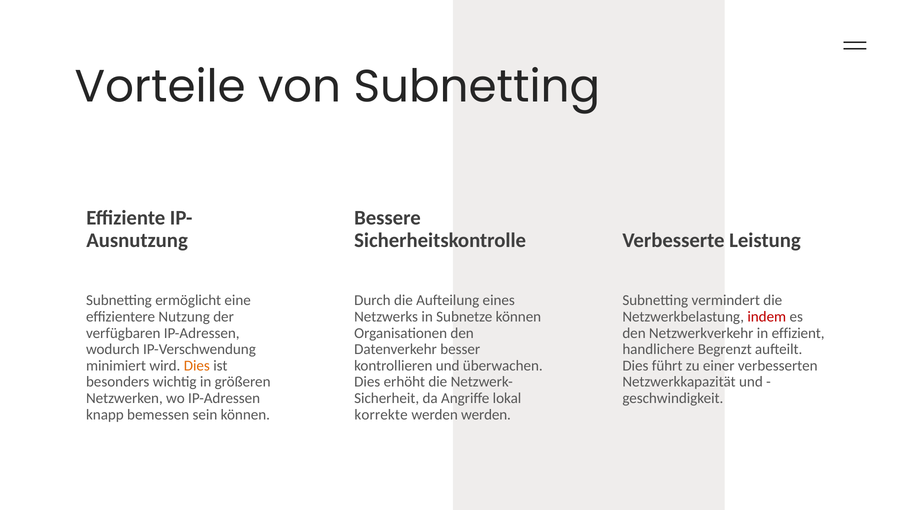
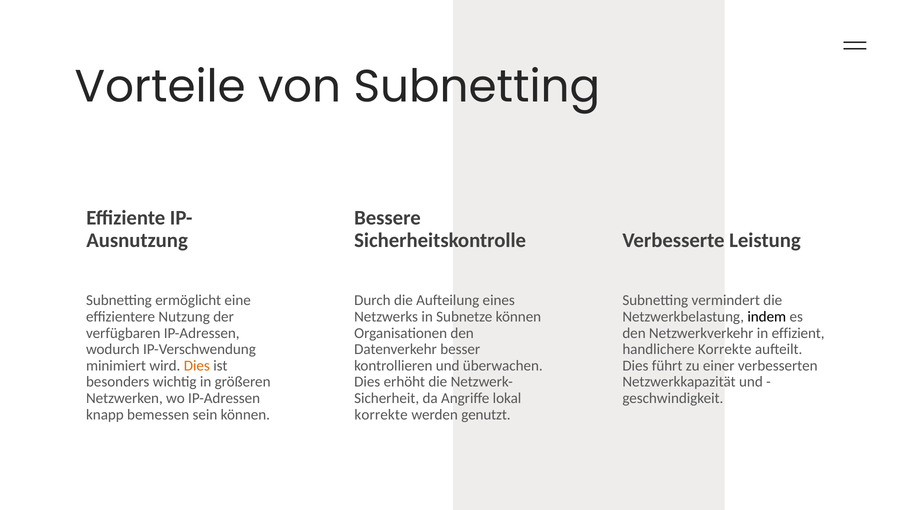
indem colour: red -> black
handlichere Begrenzt: Begrenzt -> Korrekte
werden werden: werden -> genutzt
